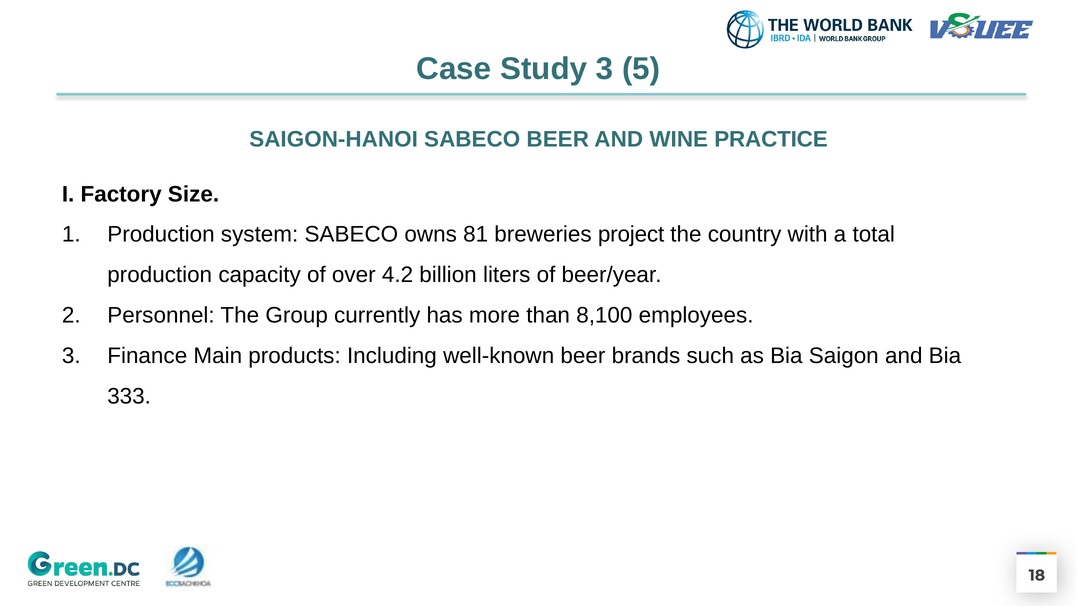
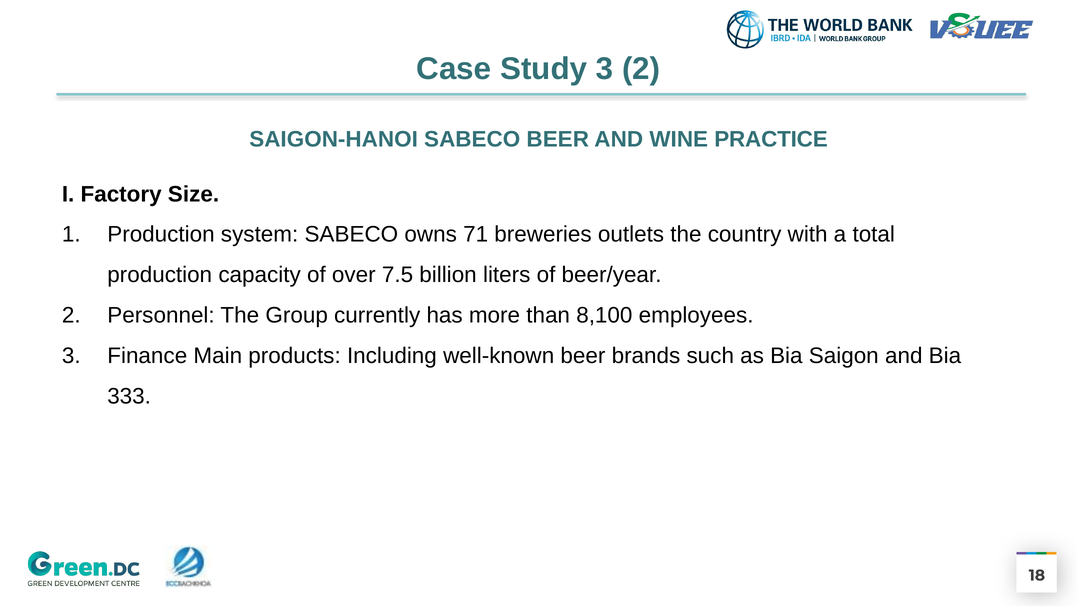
3 5: 5 -> 2
81: 81 -> 71
project: project -> outlets
4.2: 4.2 -> 7.5
